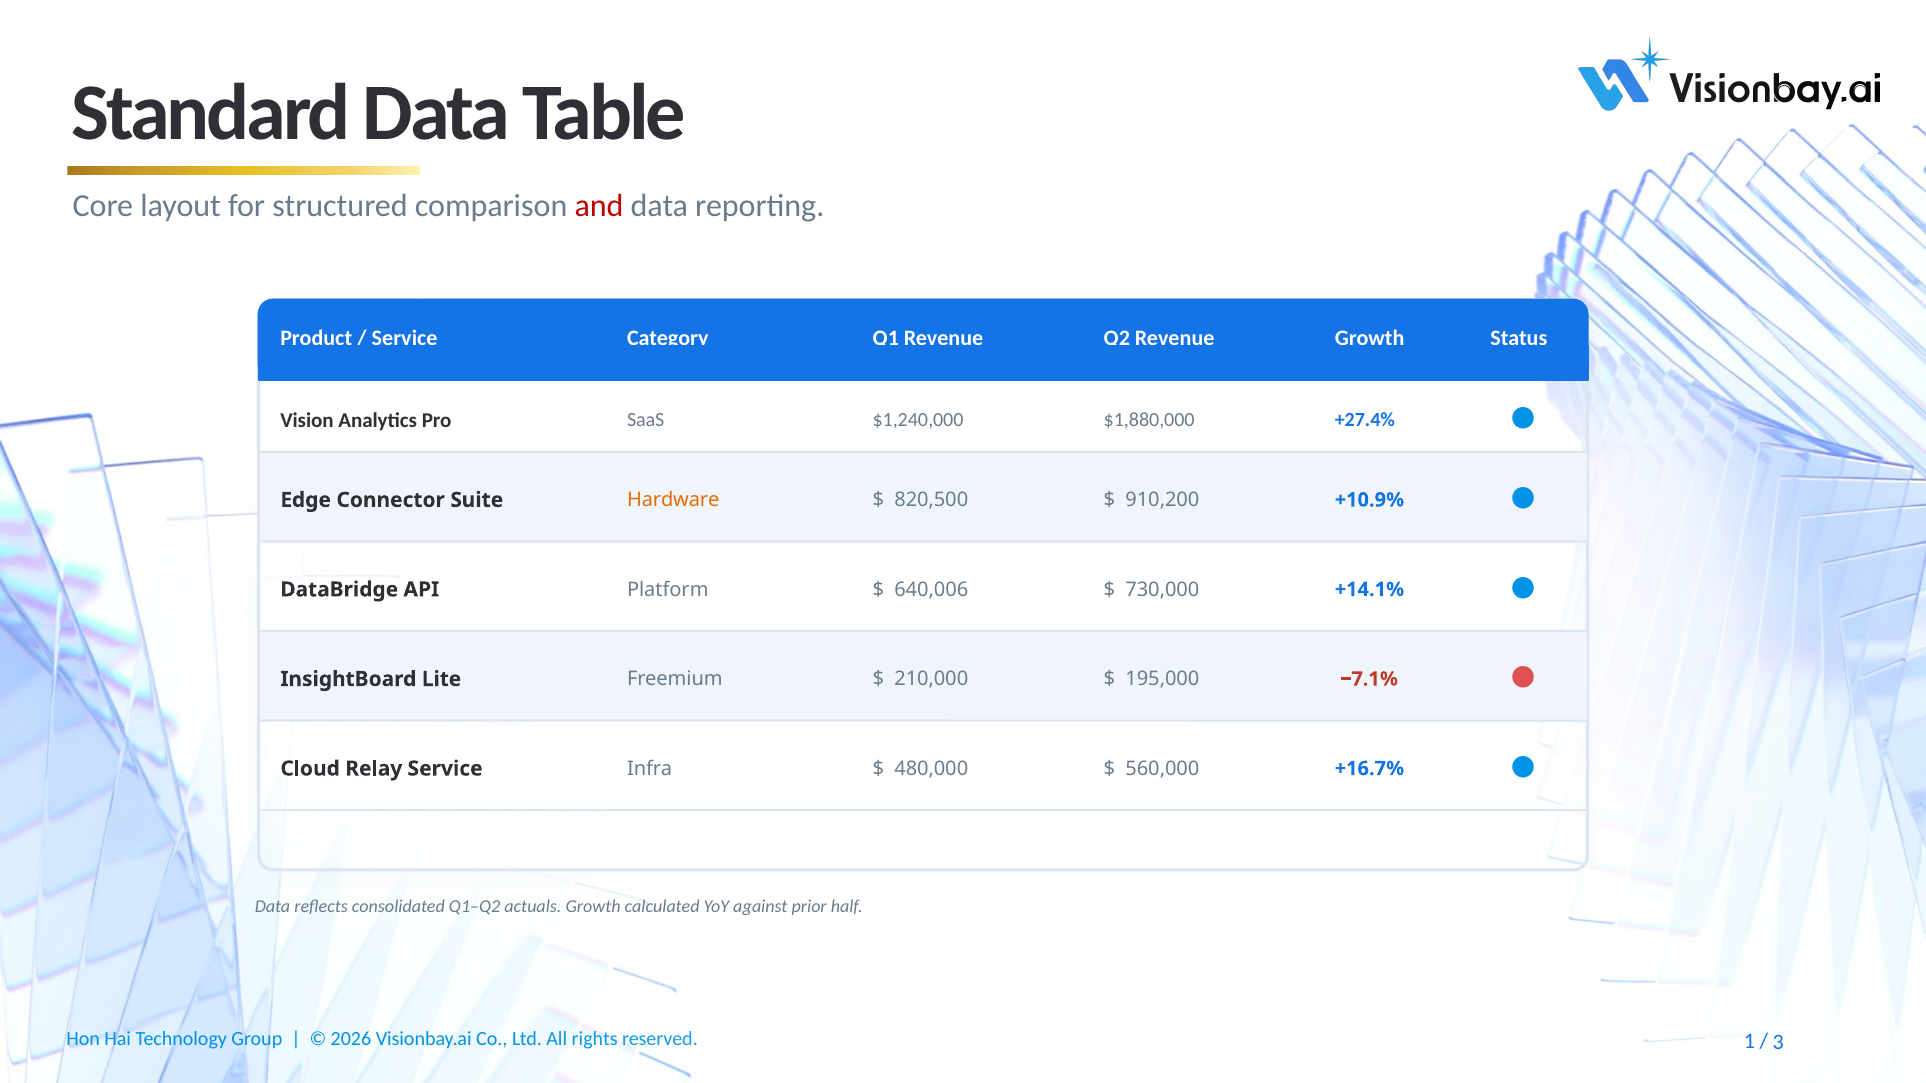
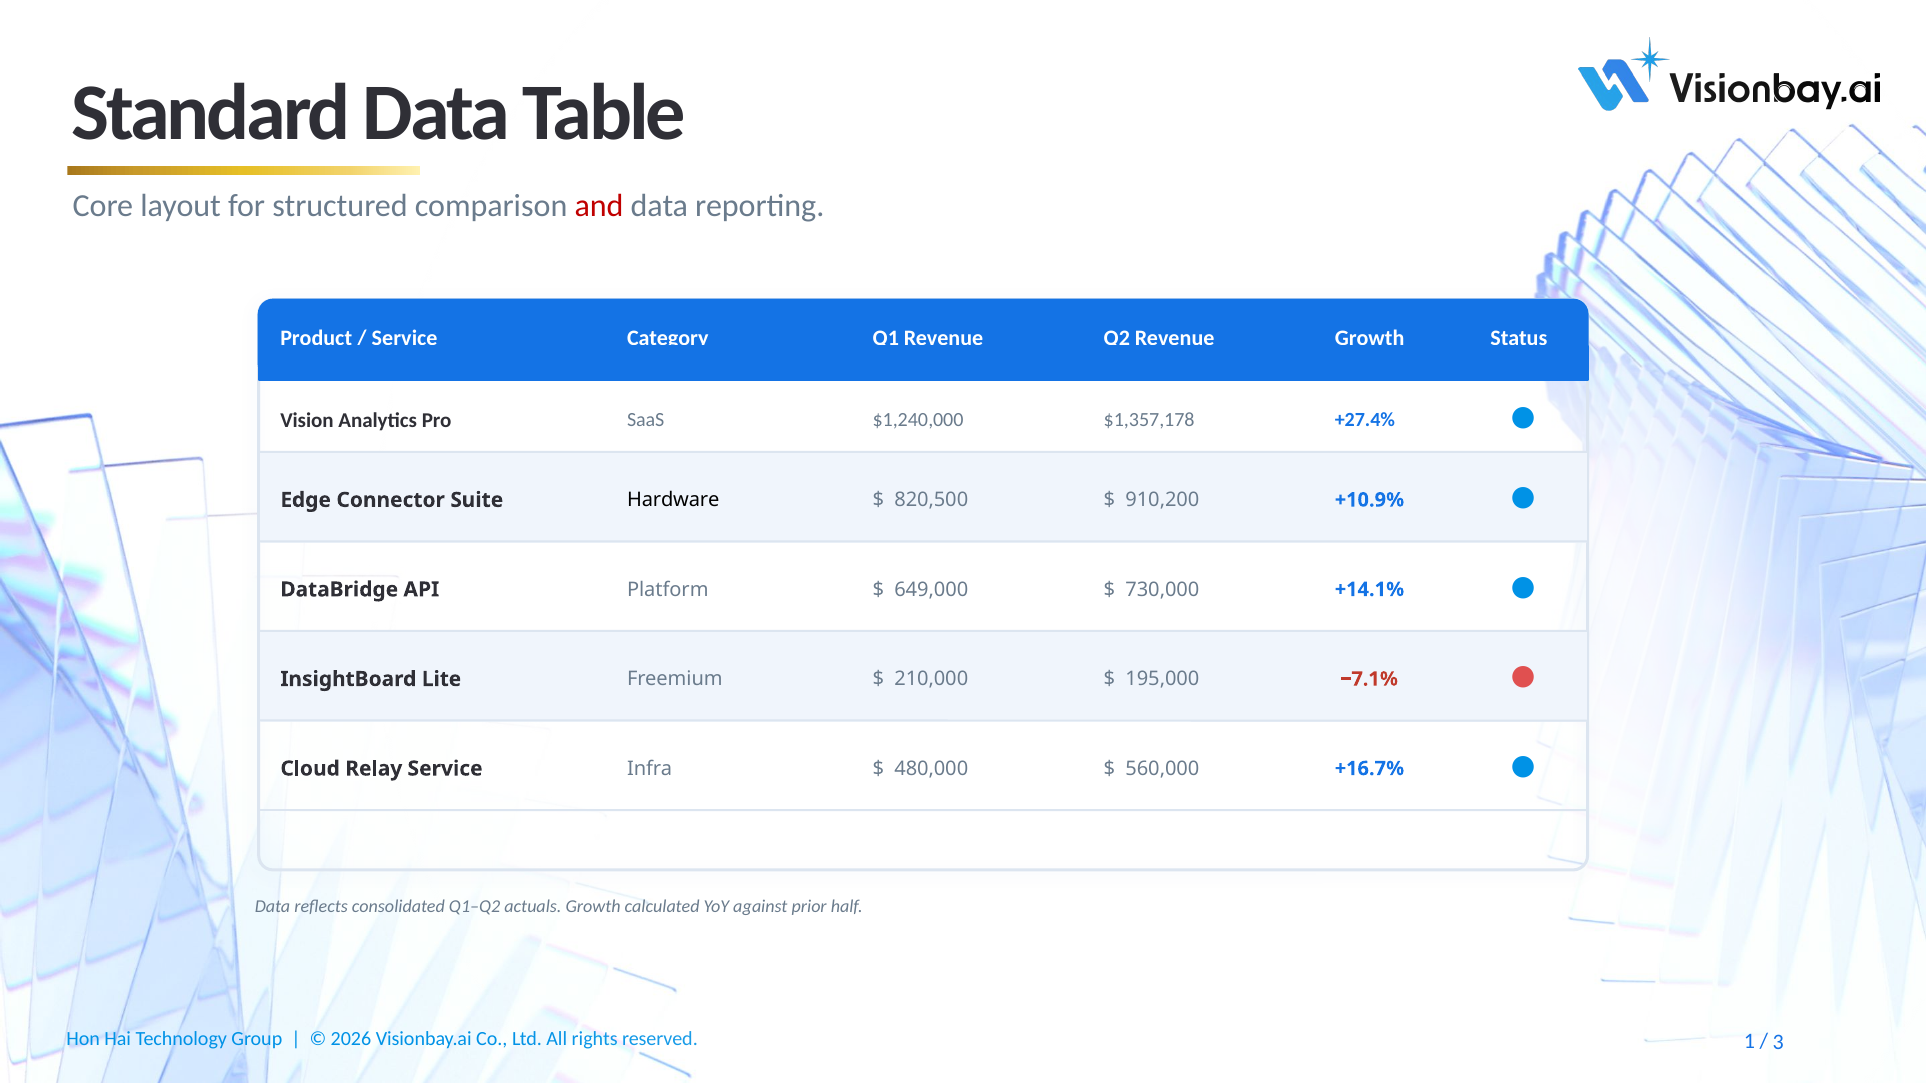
$1,880,000: $1,880,000 -> $1,357,178
Hardware colour: orange -> black
640,006: 640,006 -> 649,000
